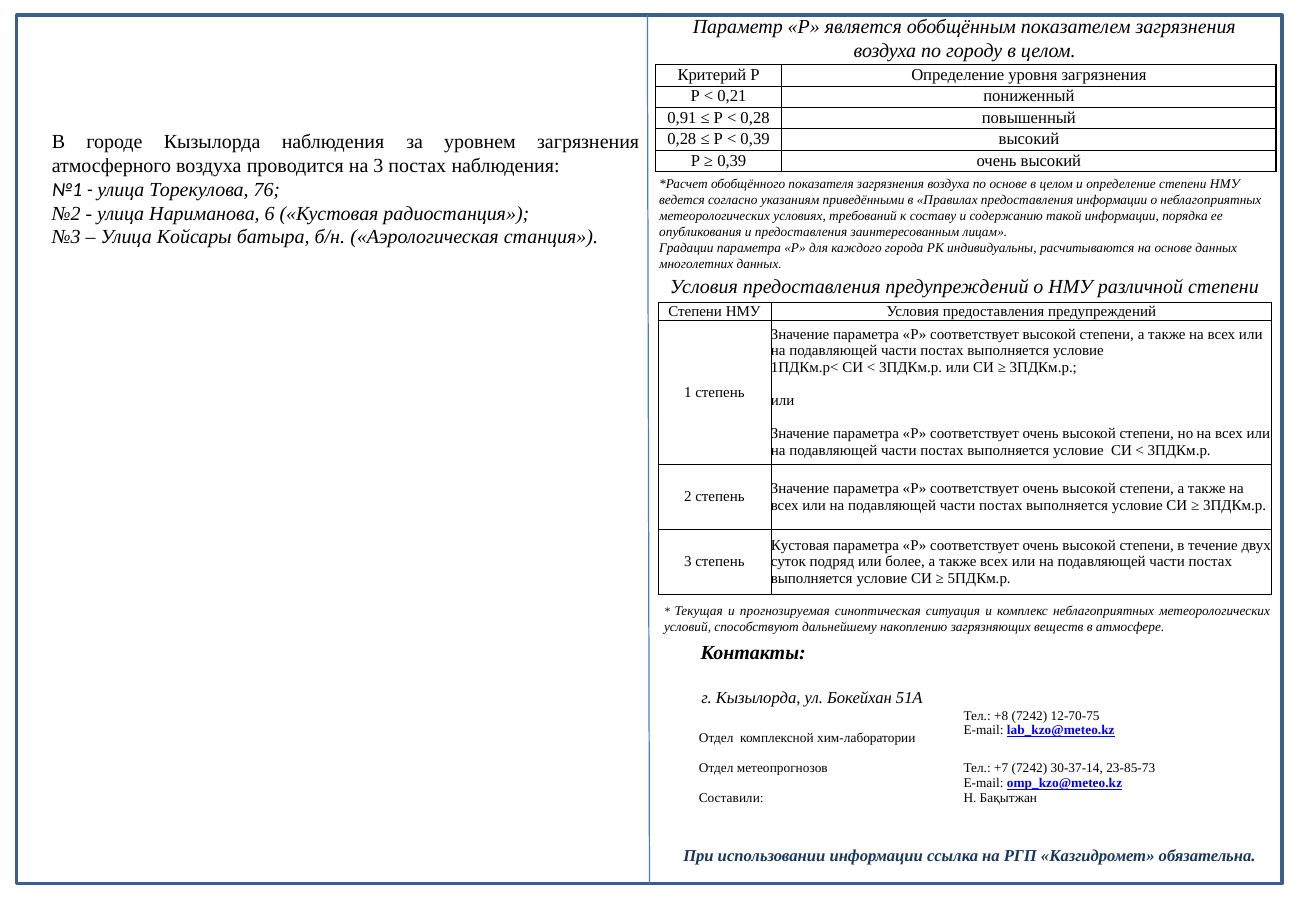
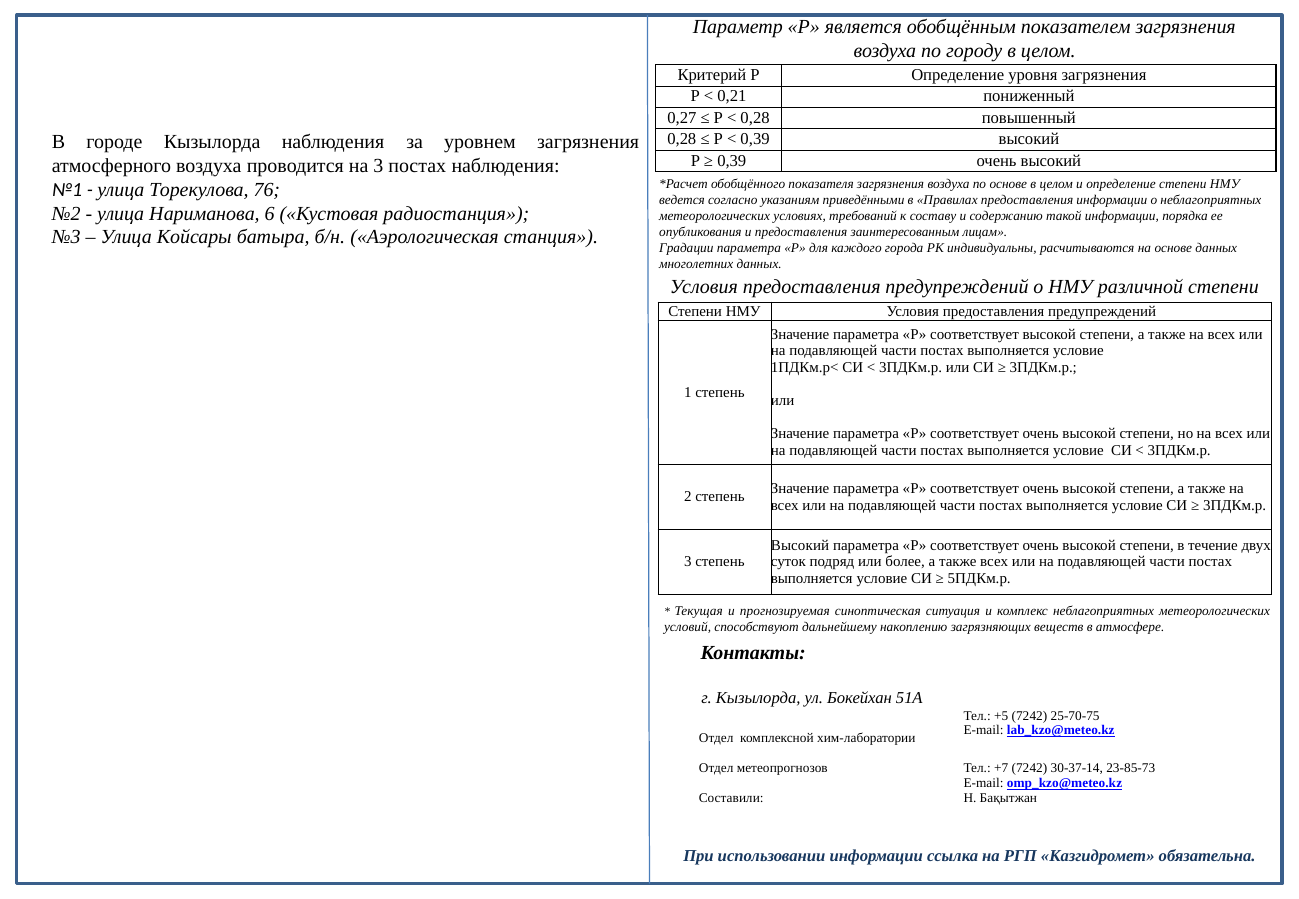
0,91: 0,91 -> 0,27
Кустовая at (800, 545): Кустовая -> Высокий
+8: +8 -> +5
12-70-75: 12-70-75 -> 25-70-75
